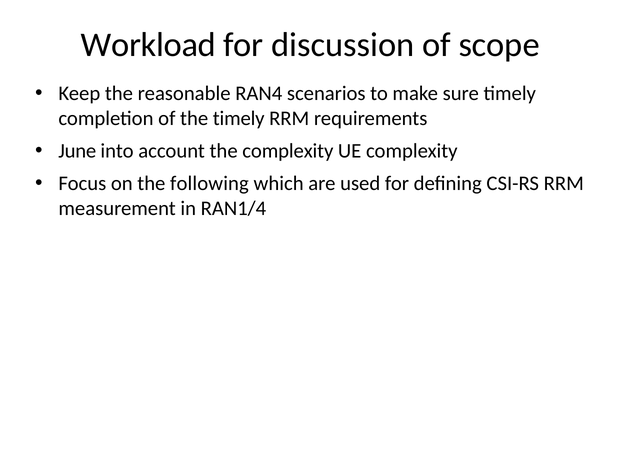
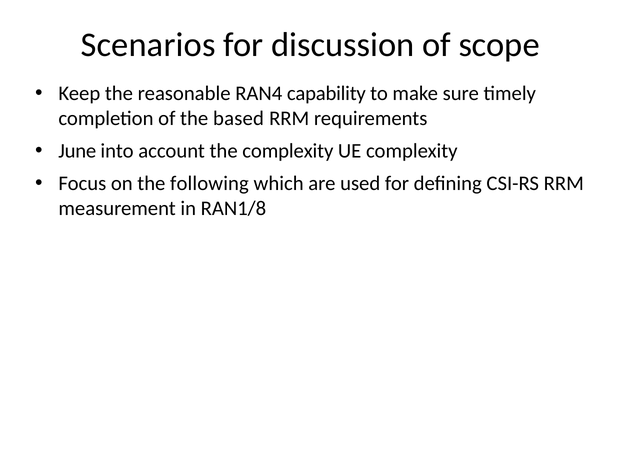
Workload: Workload -> Scenarios
scenarios: scenarios -> capability
the timely: timely -> based
RAN1/4: RAN1/4 -> RAN1/8
